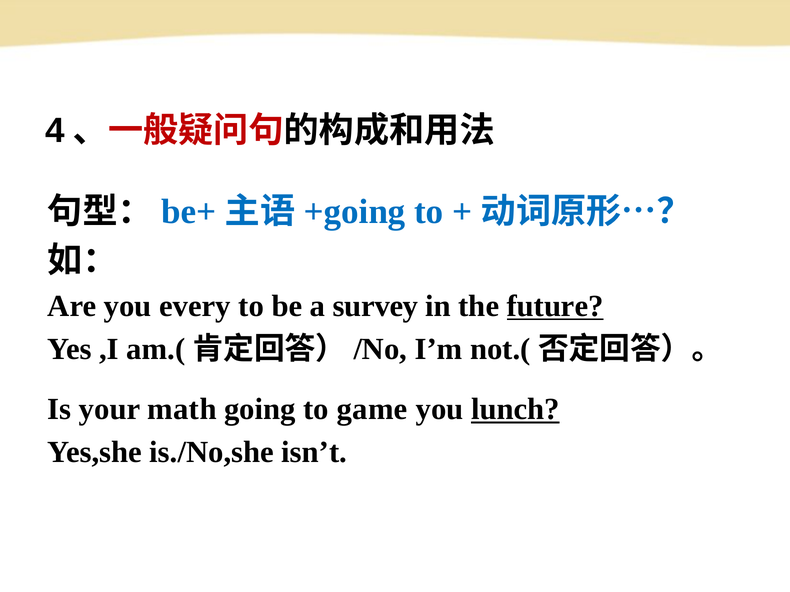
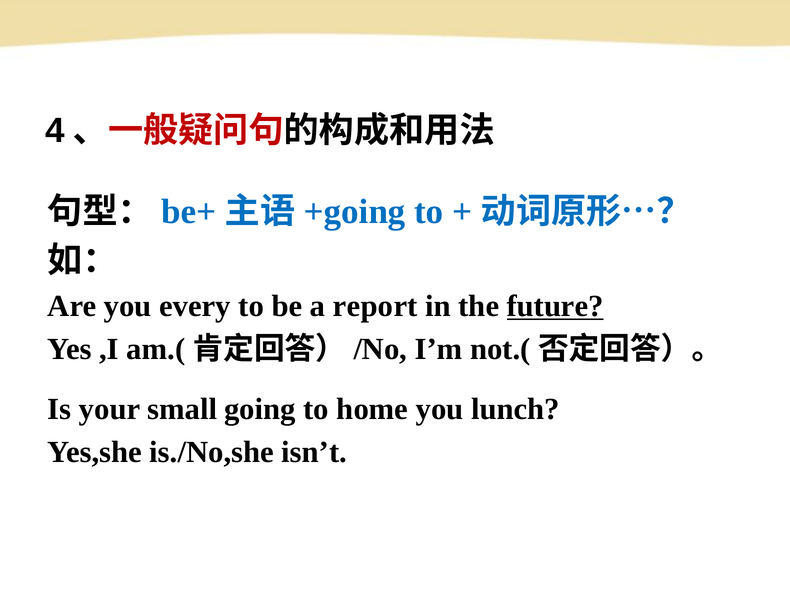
survey: survey -> report
math: math -> small
game: game -> home
lunch underline: present -> none
